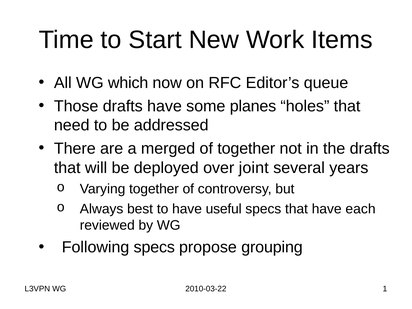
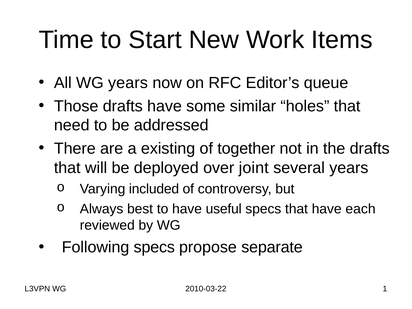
WG which: which -> years
planes: planes -> similar
merged: merged -> existing
Varying together: together -> included
grouping: grouping -> separate
